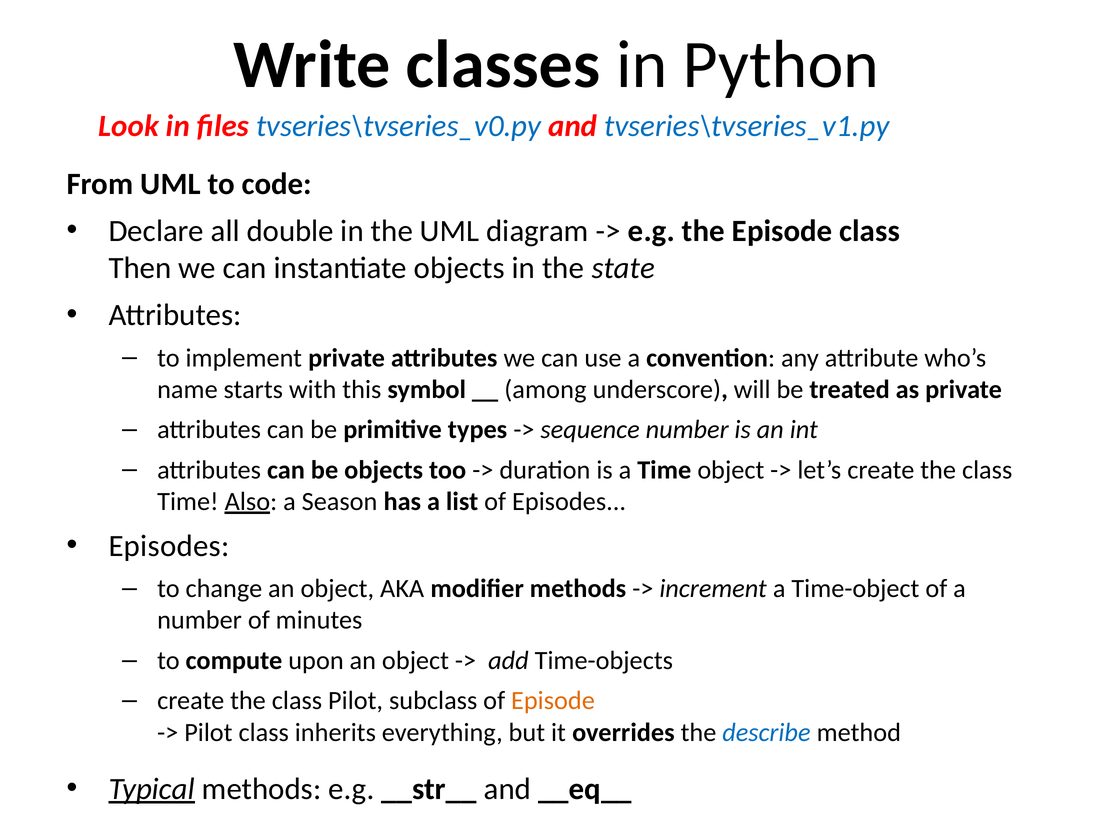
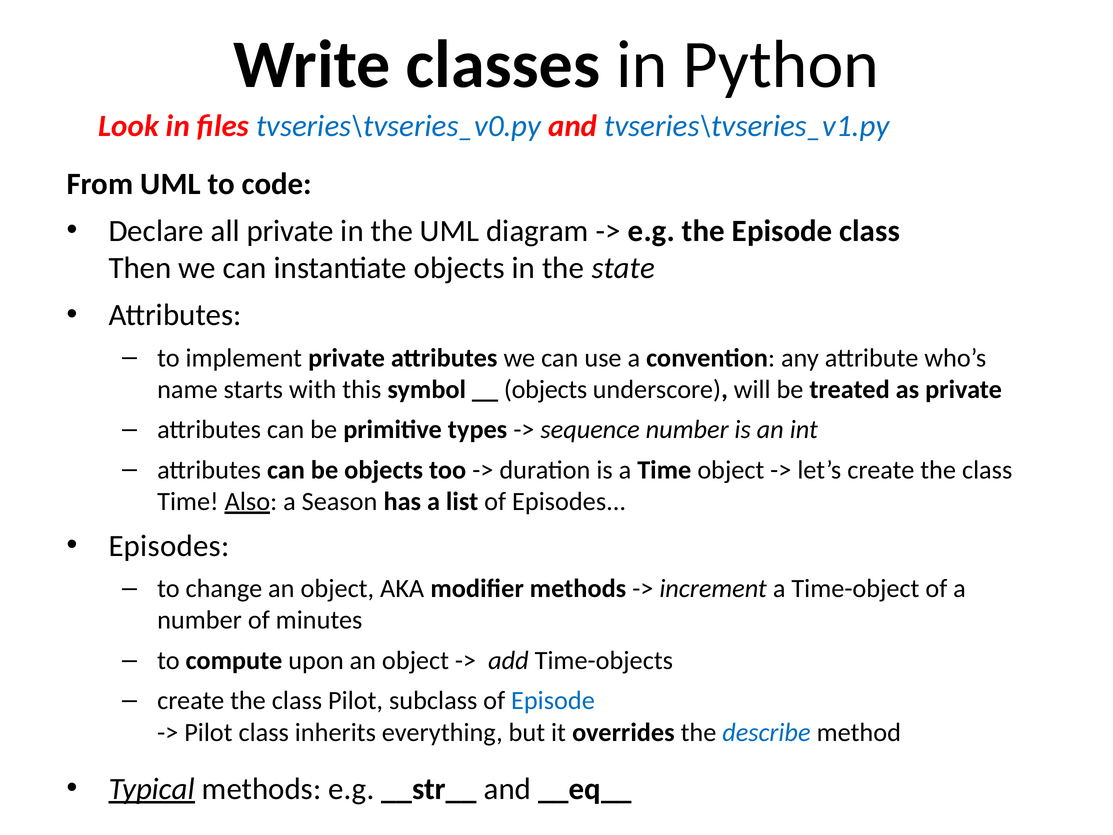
all double: double -> private
among at (545, 389): among -> objects
Episode at (553, 701) colour: orange -> blue
